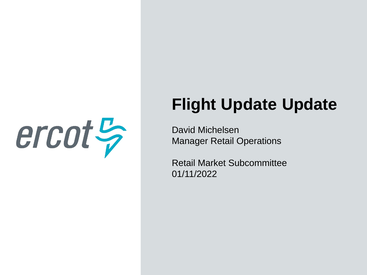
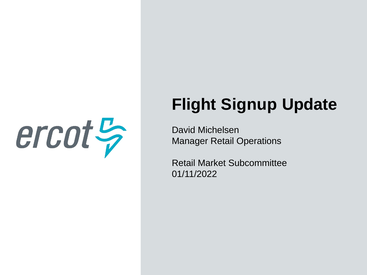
Flight Update: Update -> Signup
